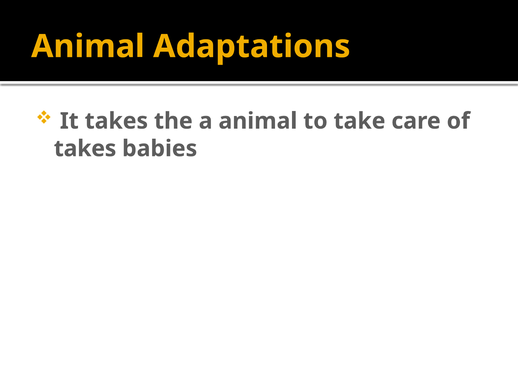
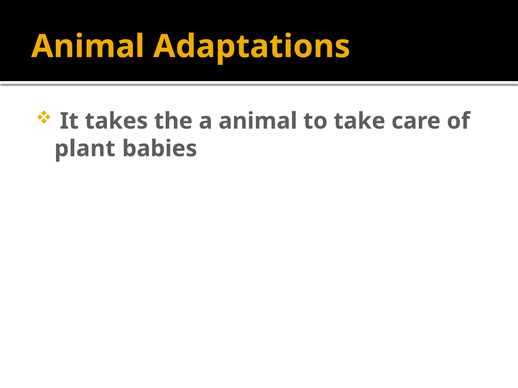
takes at (85, 149): takes -> plant
